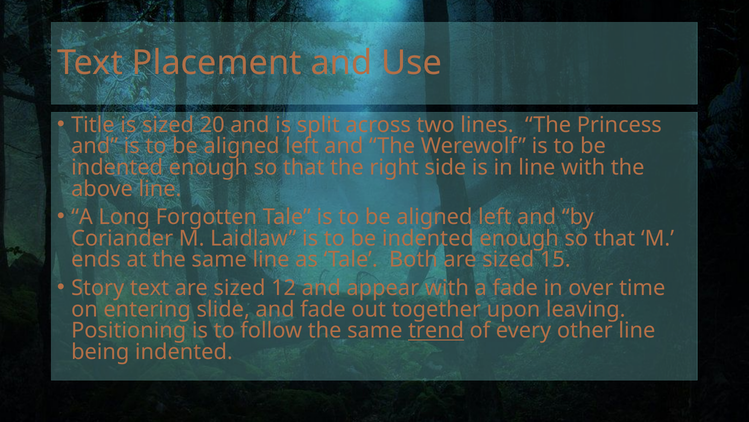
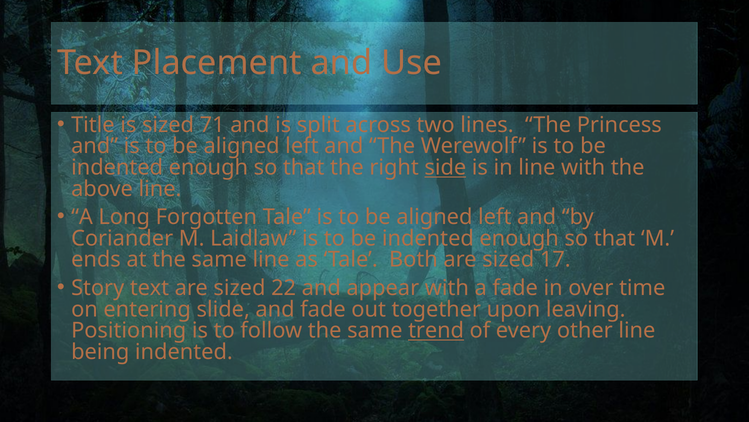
20: 20 -> 71
side underline: none -> present
15: 15 -> 17
12: 12 -> 22
